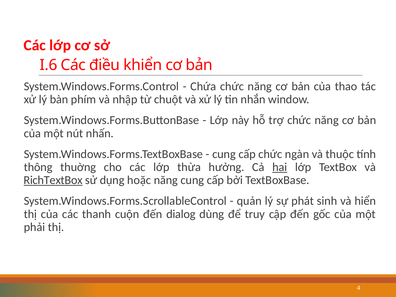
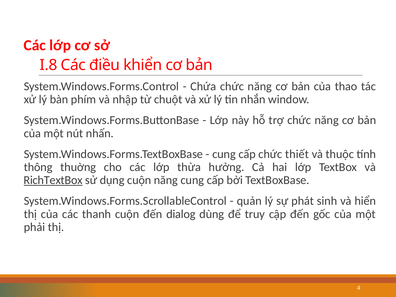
I.6: I.6 -> I.8
ngàn: ngàn -> thiết
hai underline: present -> none
dụng hoặc: hoặc -> cuộn
